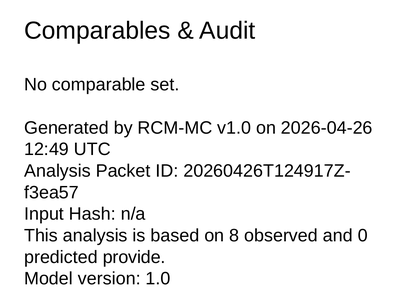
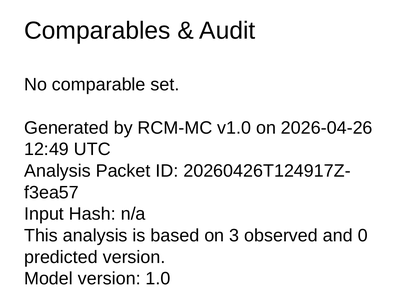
8: 8 -> 3
predicted provide: provide -> version
